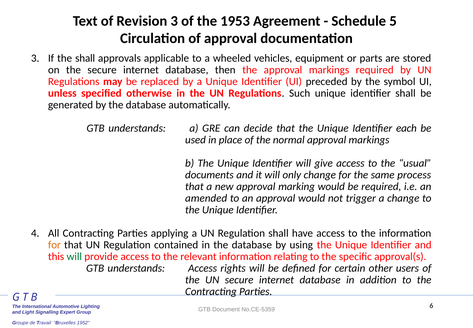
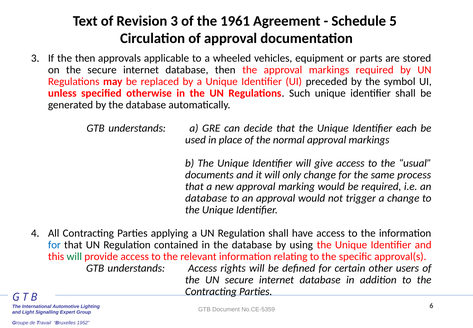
1953: 1953 -> 1961
the shall: shall -> then
amended at (206, 198): amended -> database
for at (54, 244) colour: orange -> blue
